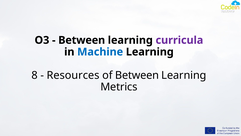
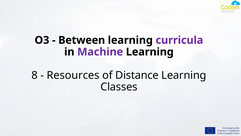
Machine colour: blue -> purple
of Between: Between -> Distance
Metrics: Metrics -> Classes
